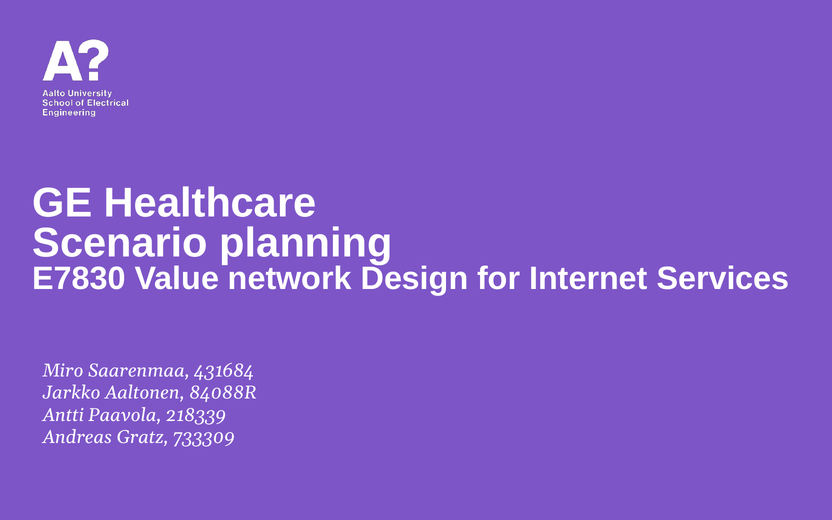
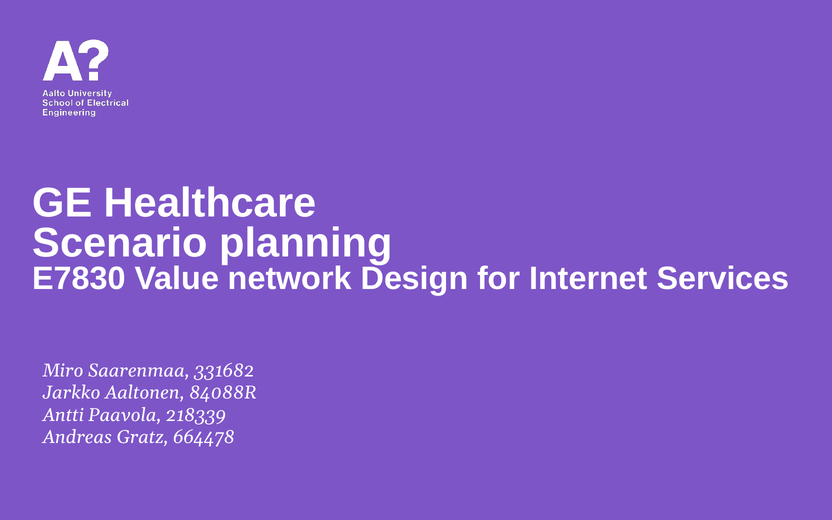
431684: 431684 -> 331682
733309: 733309 -> 664478
